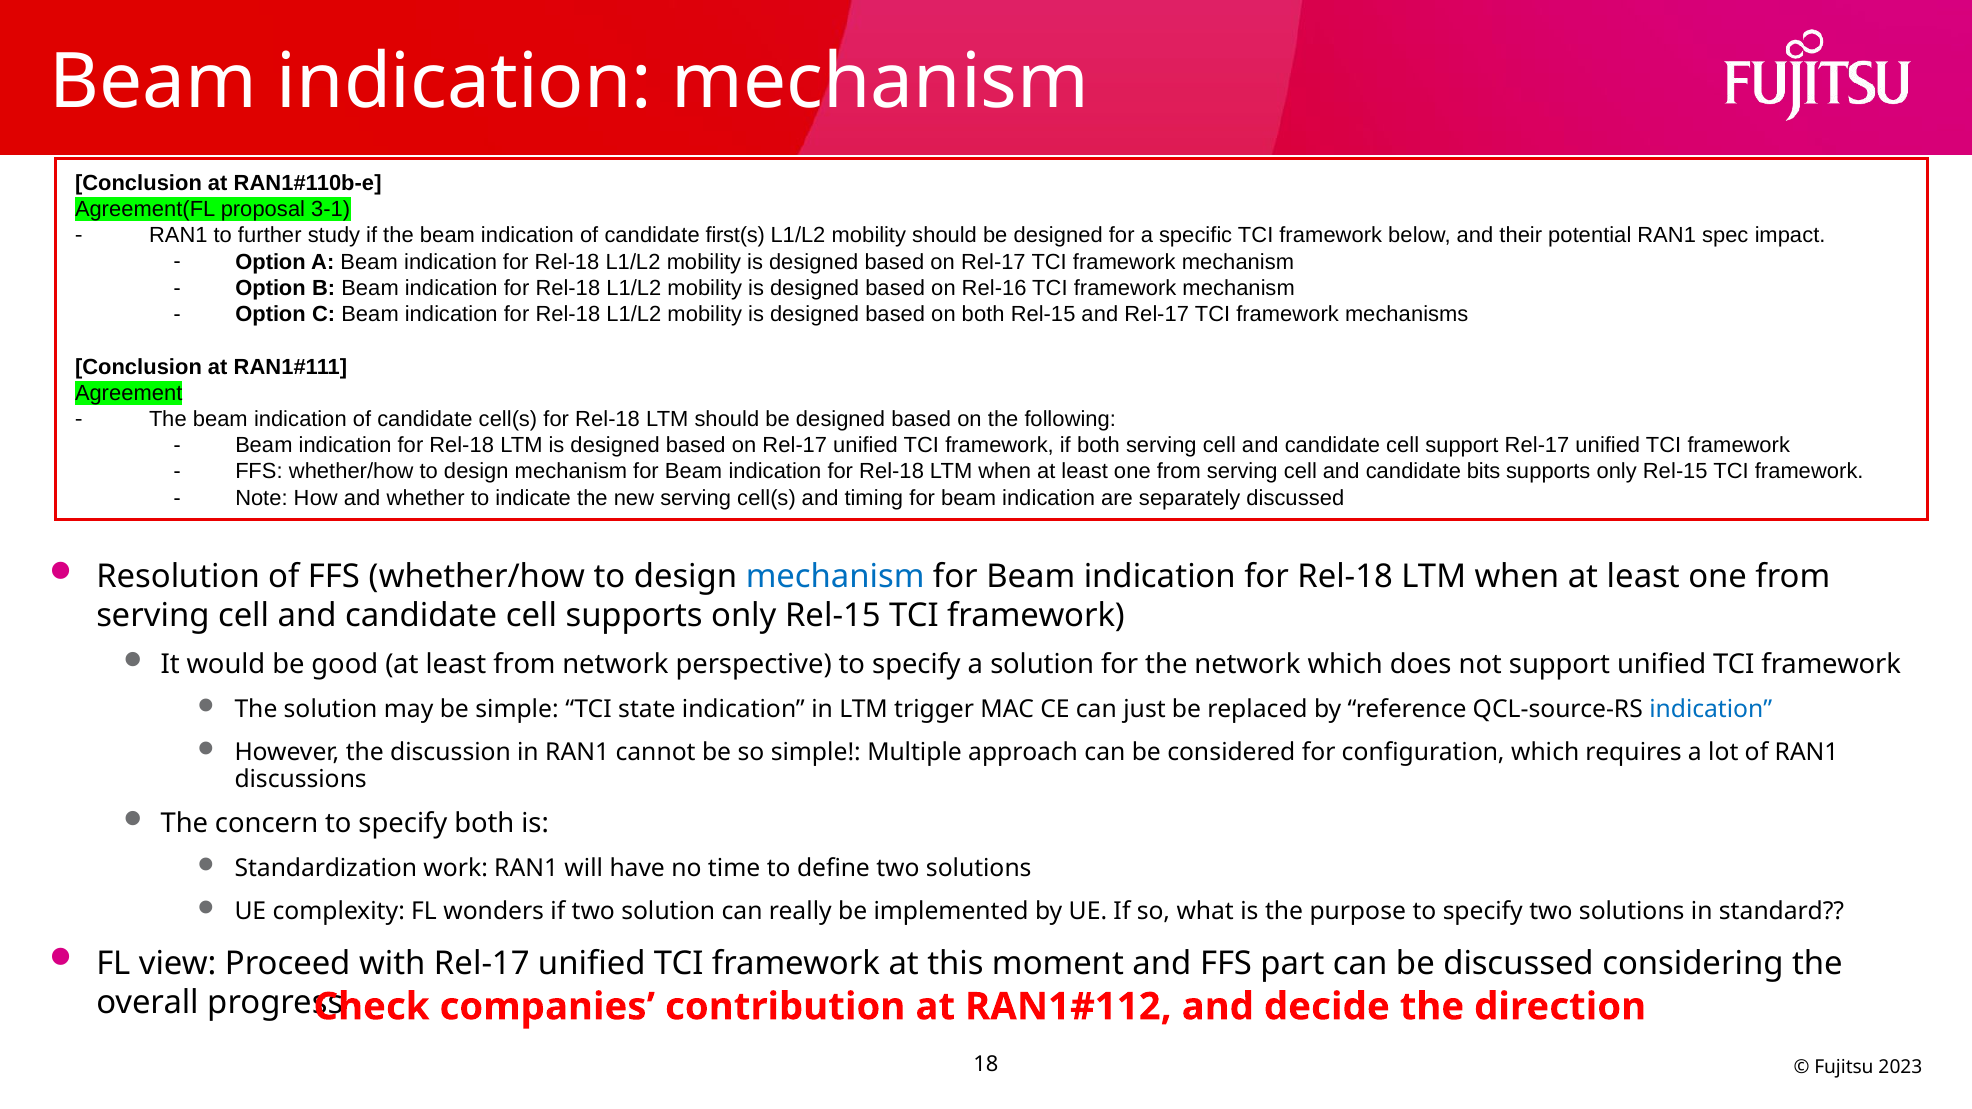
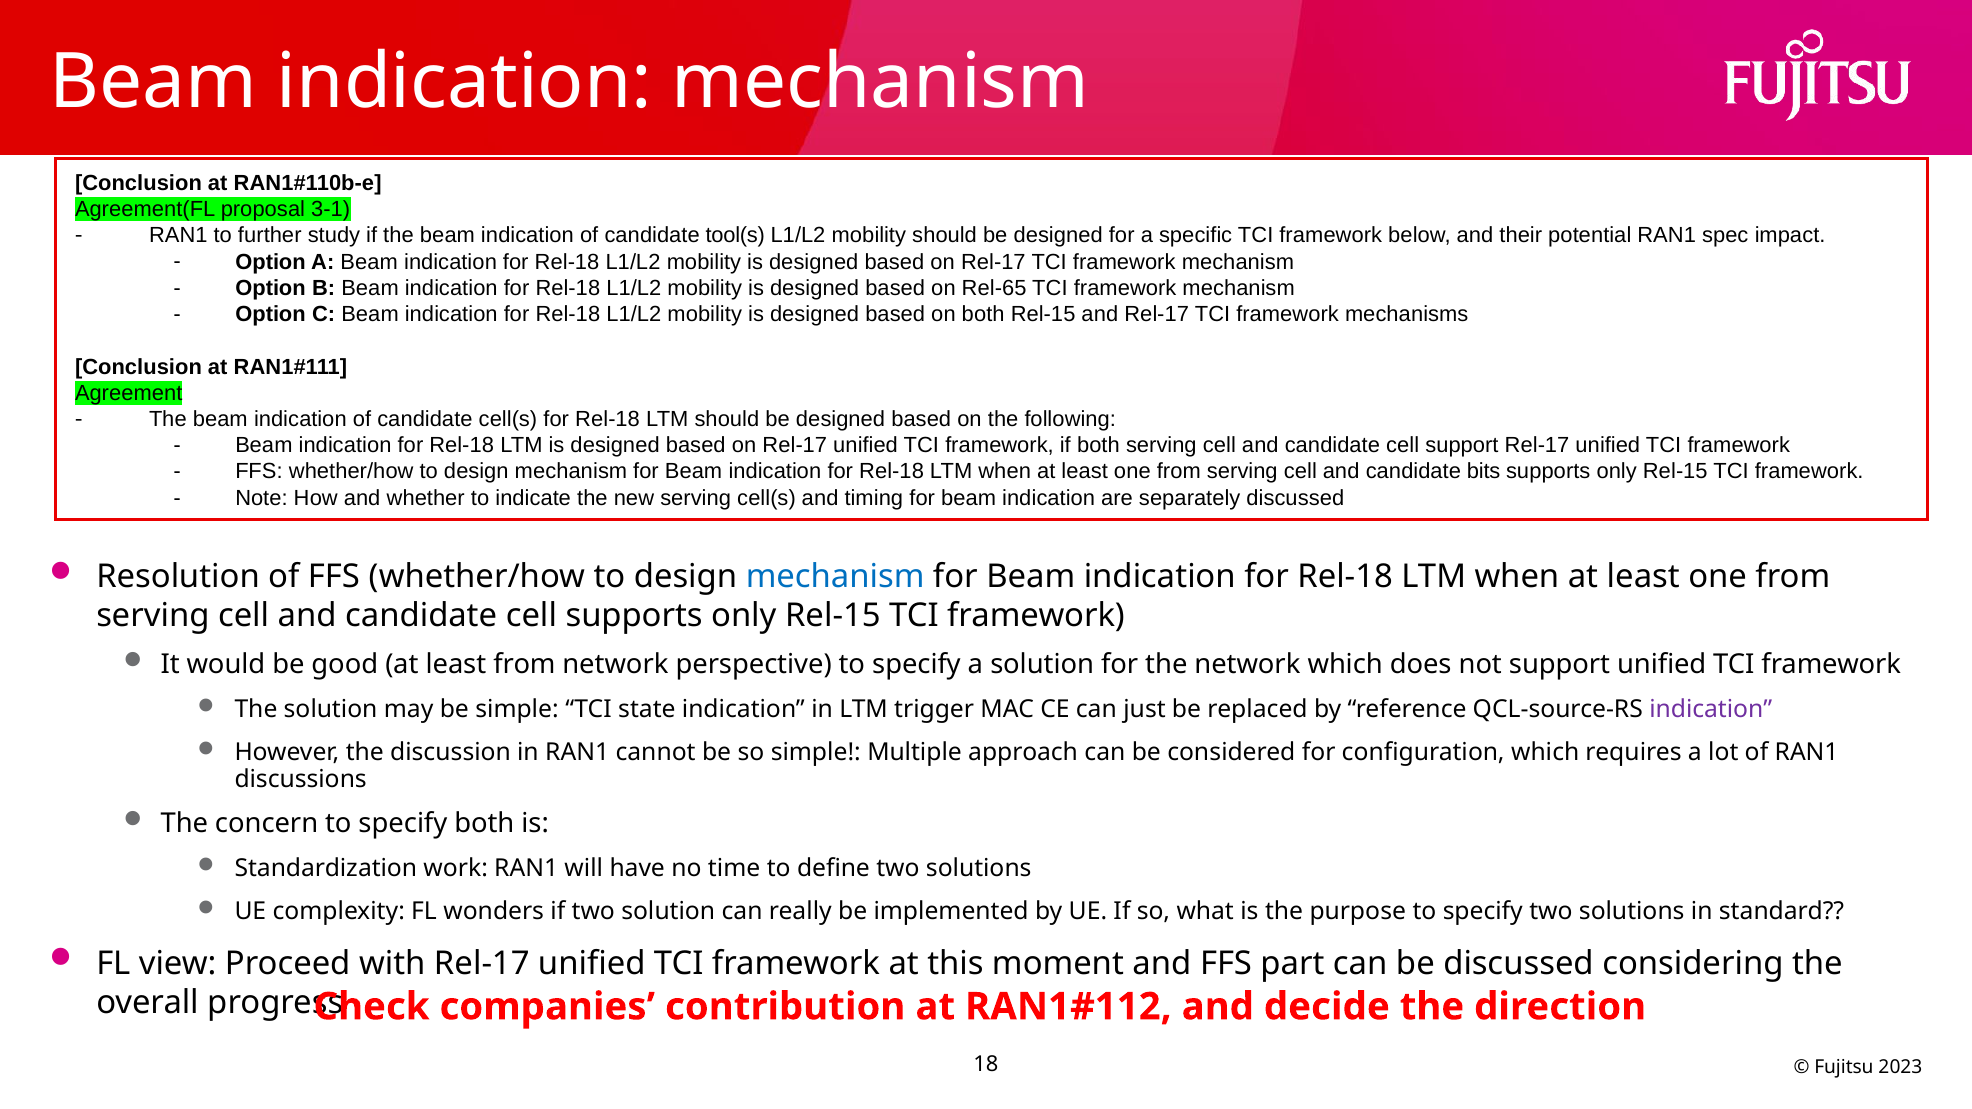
first(s: first(s -> tool(s
Rel-16: Rel-16 -> Rel-65
indication at (1711, 709) colour: blue -> purple
